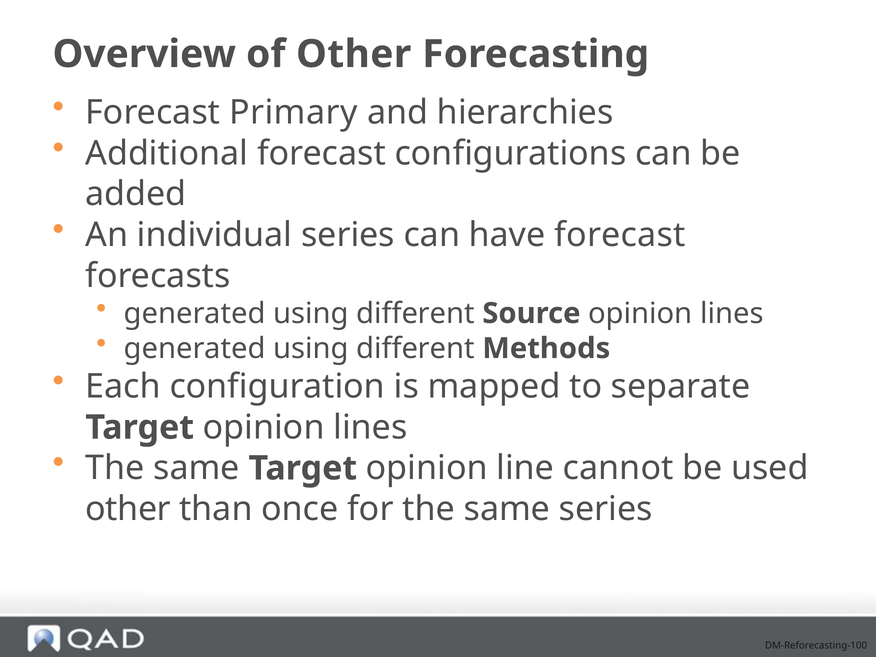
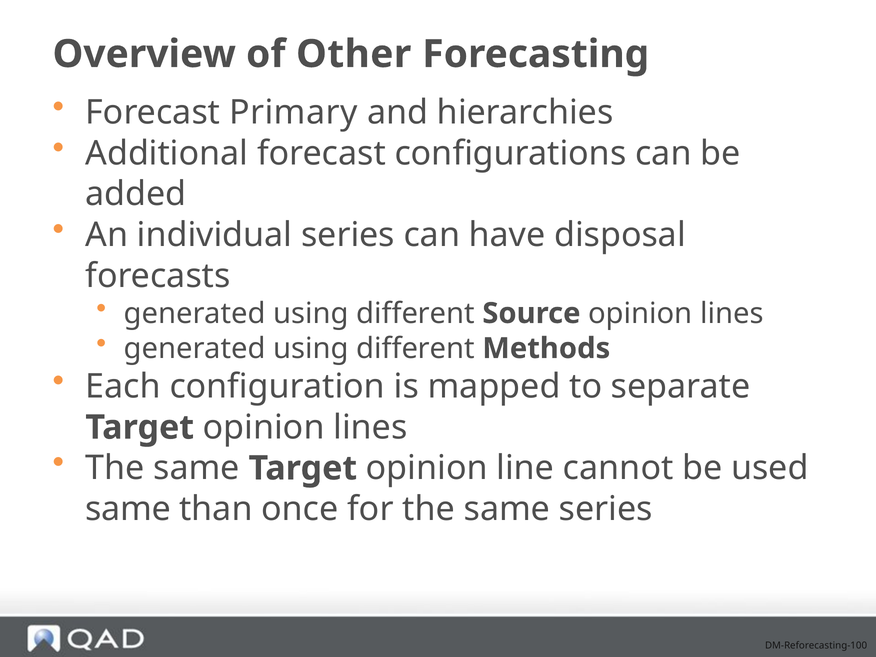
have forecast: forecast -> disposal
other at (128, 509): other -> same
